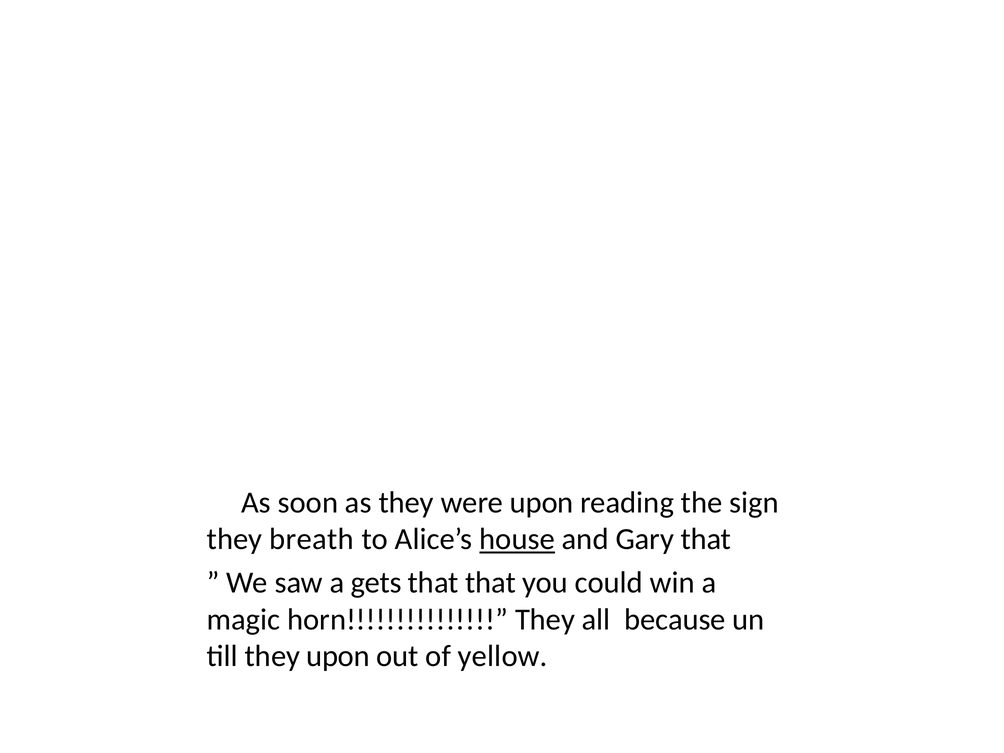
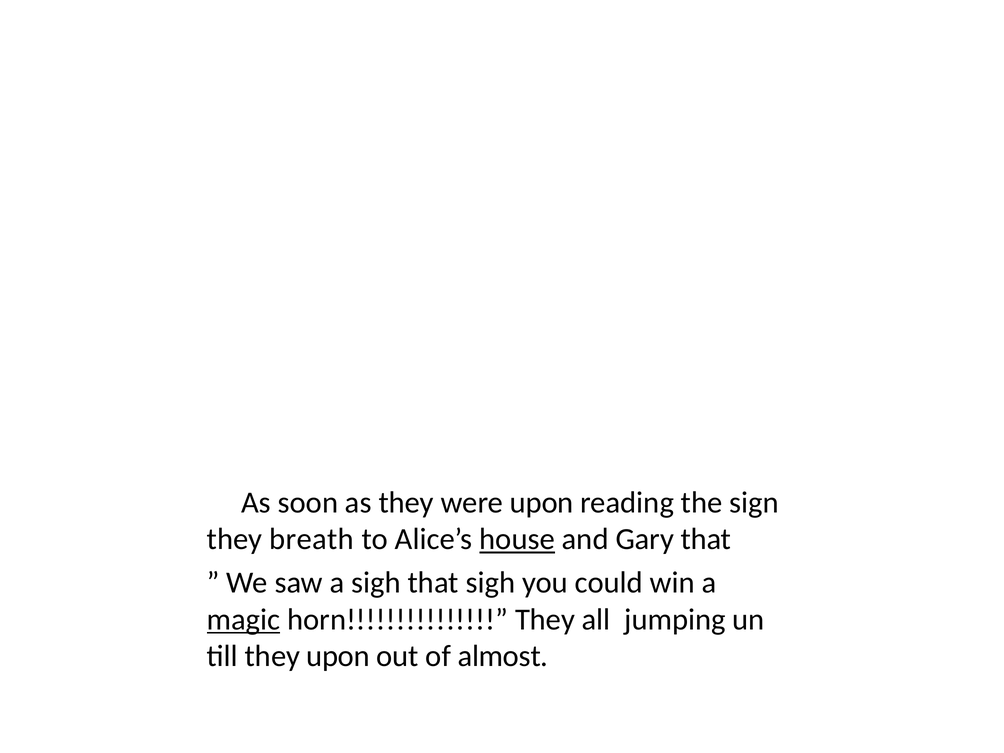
a gets: gets -> sigh
that that: that -> sigh
magic underline: none -> present
because: because -> jumping
yellow: yellow -> almost
